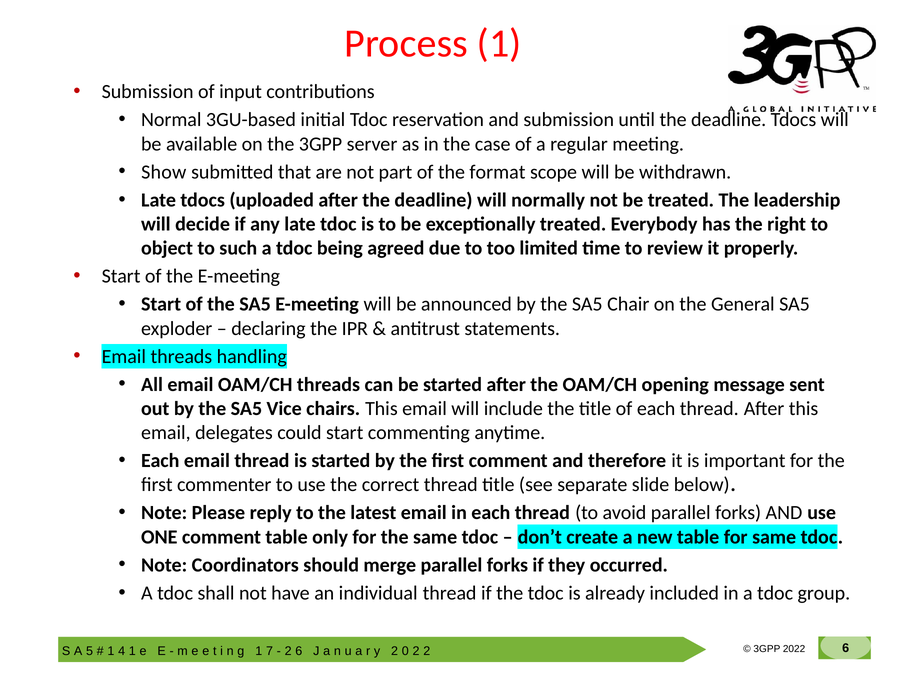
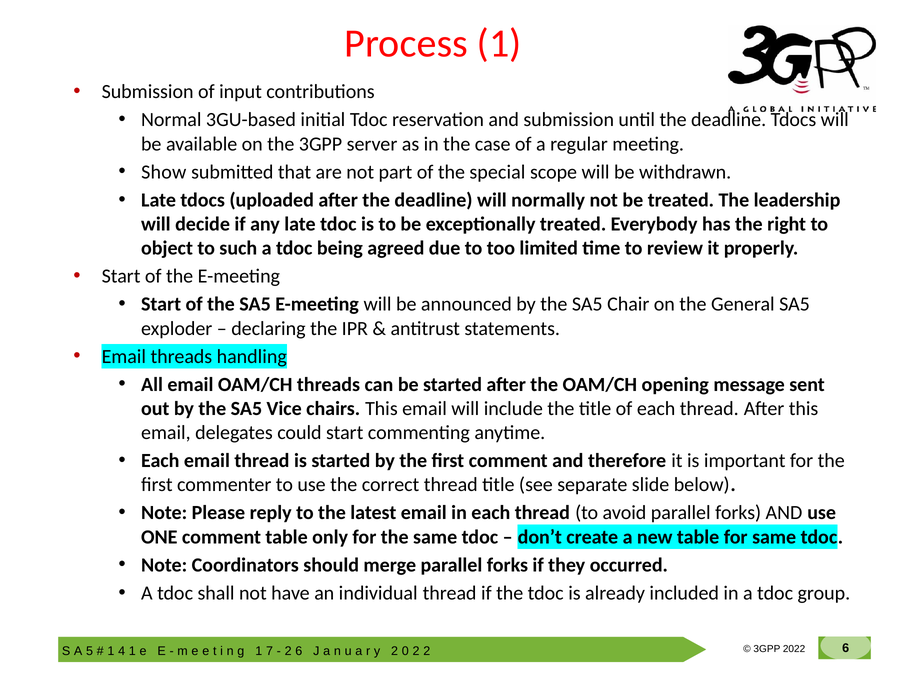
format: format -> special
